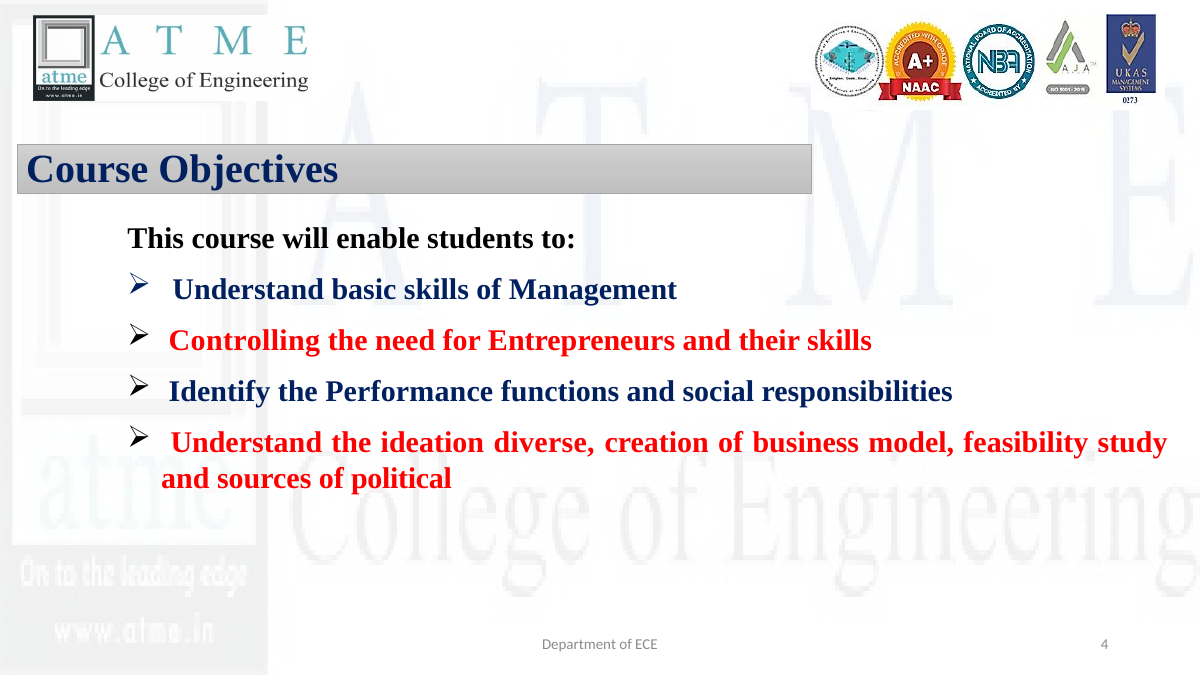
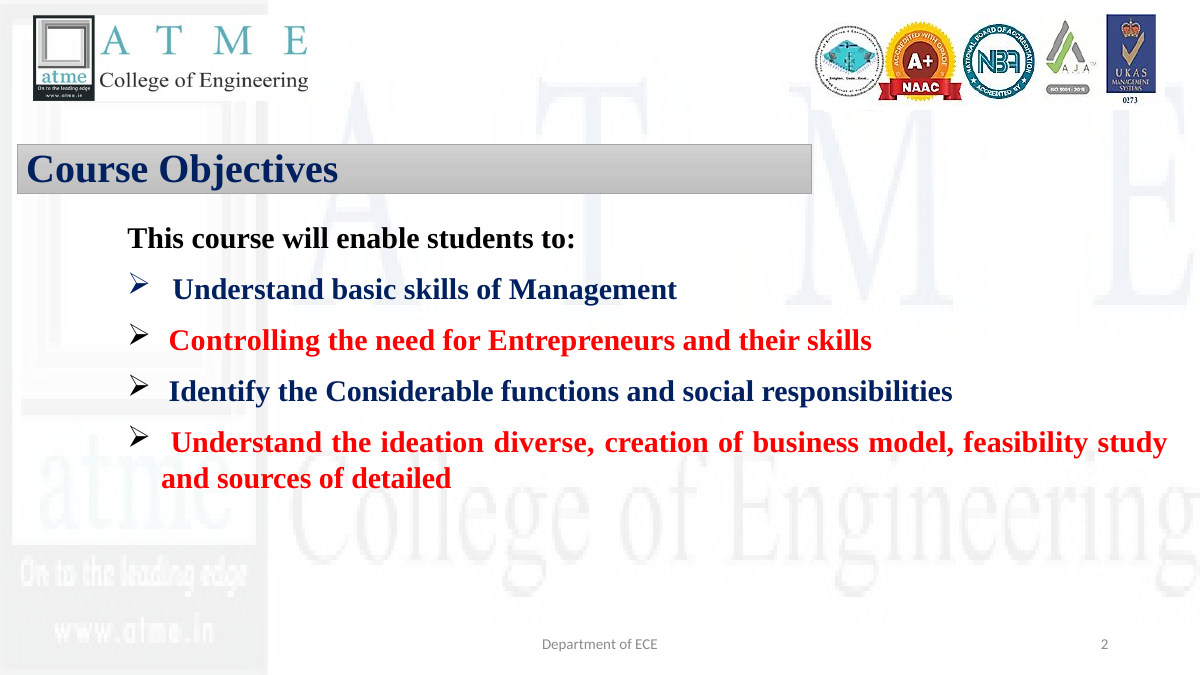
Performance: Performance -> Considerable
political: political -> detailed
4: 4 -> 2
